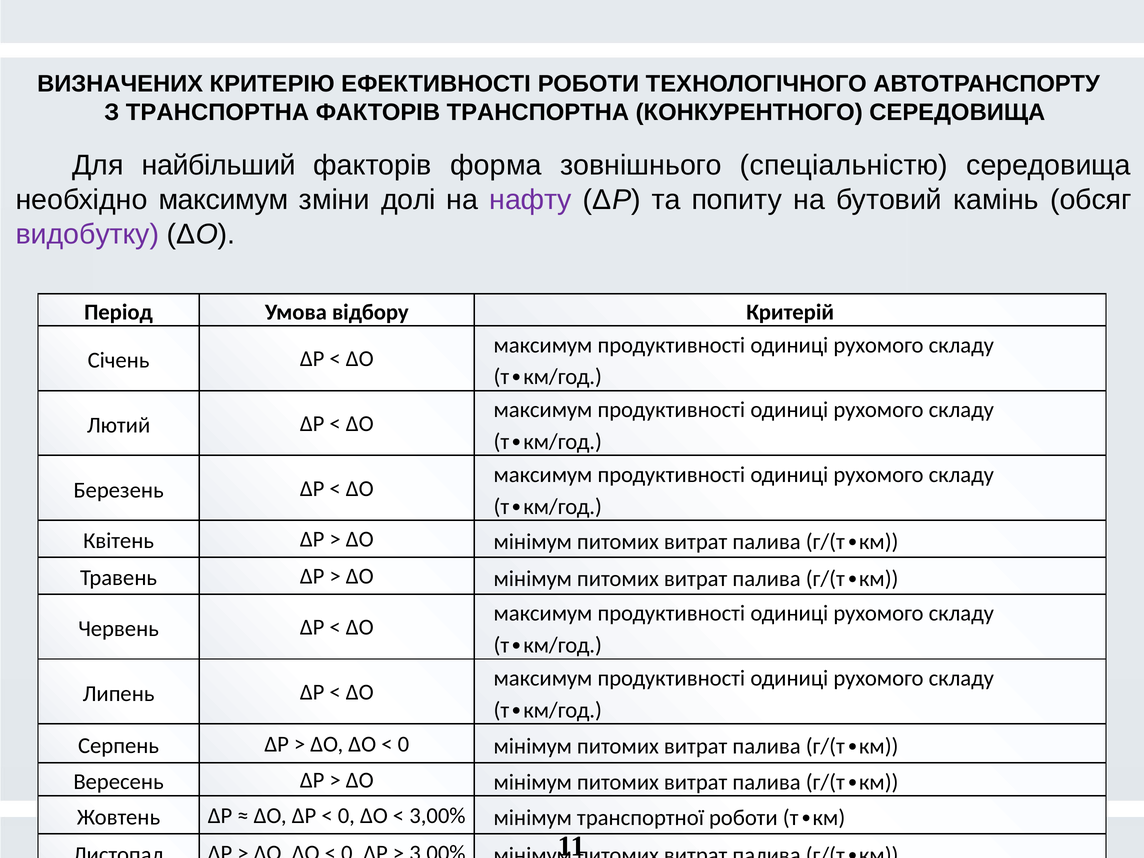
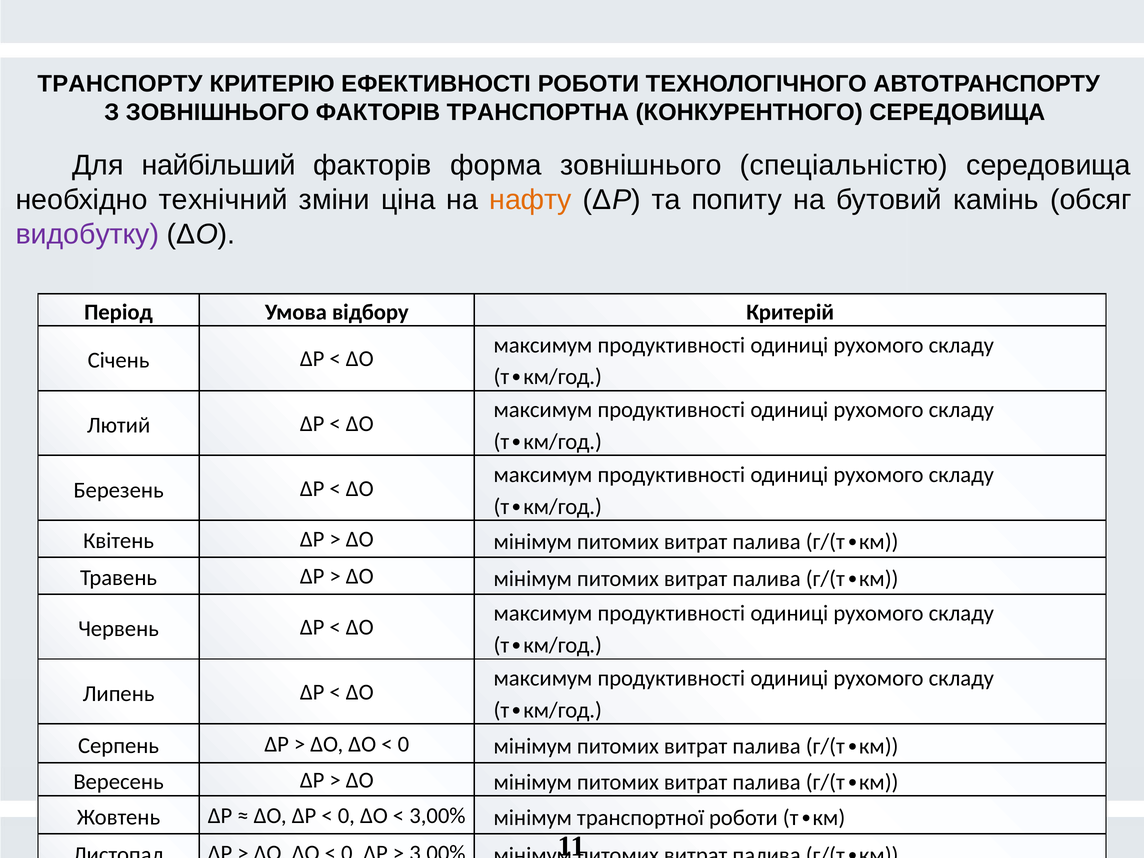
ВИЗНАЧЕНИХ: ВИЗНАЧЕНИХ -> ТРАНСПОРТУ
З ТРАНСПОРТНА: ТРАНСПОРТНА -> ЗОВНІШНЬОГО
необхідно максимум: максимум -> технічний
долі: долі -> ціна
нафту colour: purple -> orange
